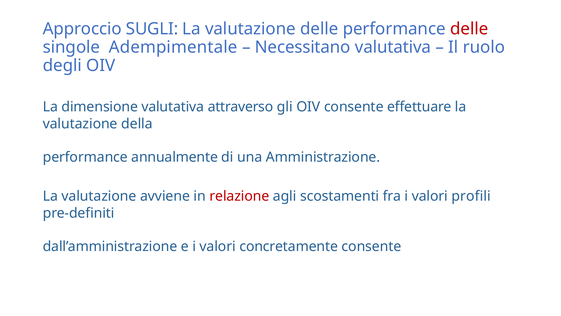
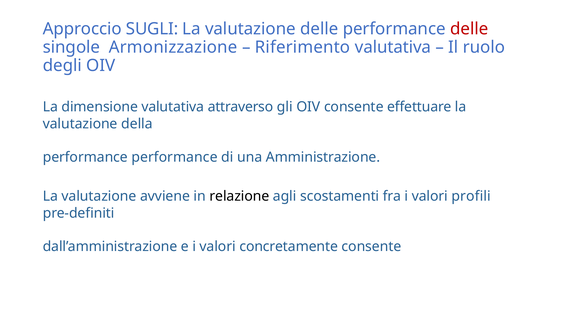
Adempimentale: Adempimentale -> Armonizzazione
Necessitano: Necessitano -> Riferimento
performance annualmente: annualmente -> performance
relazione colour: red -> black
